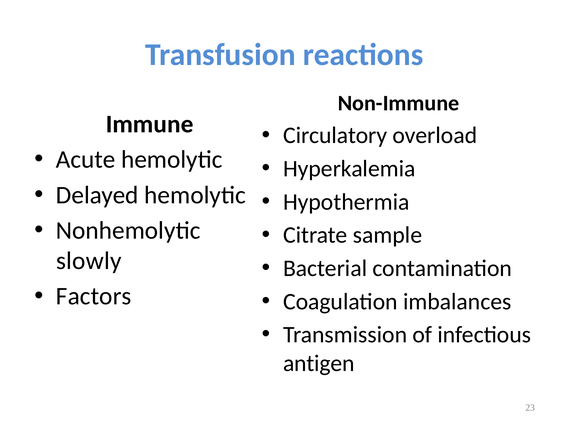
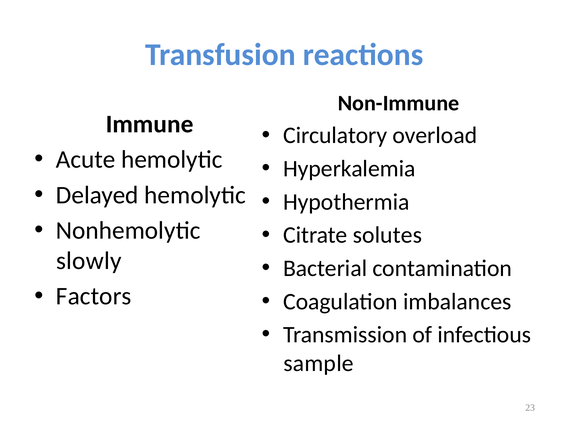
sample: sample -> solutes
antigen: antigen -> sample
